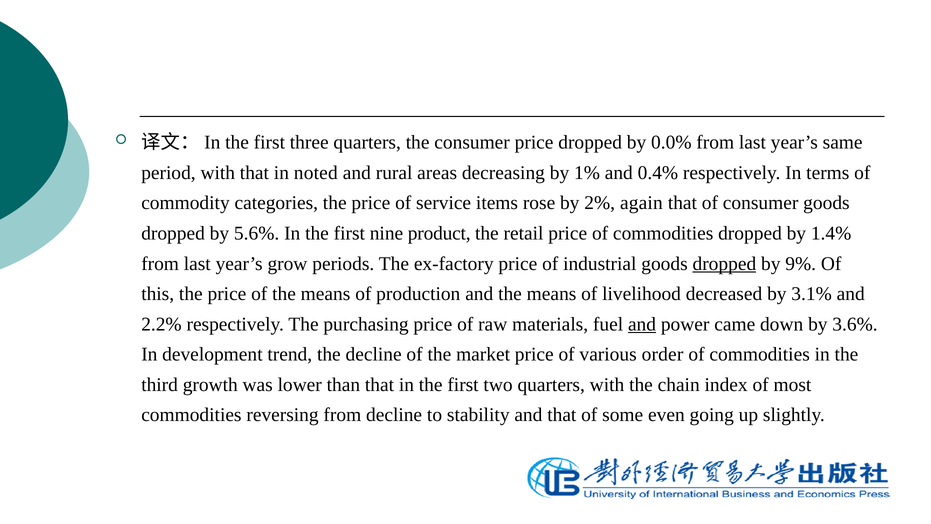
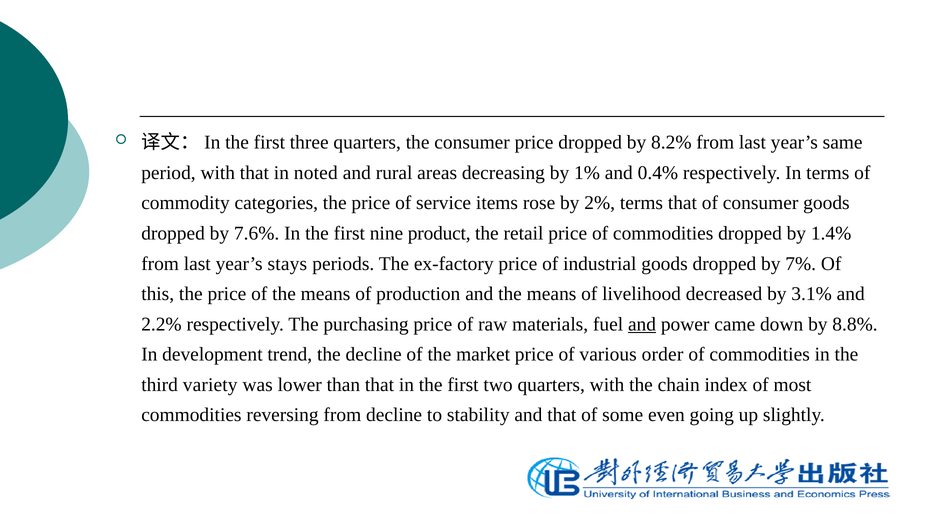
0.0%: 0.0% -> 8.2%
2% again: again -> terms
5.6%: 5.6% -> 7.6%
grow: grow -> stays
dropped at (724, 263) underline: present -> none
9%: 9% -> 7%
3.6%: 3.6% -> 8.8%
growth: growth -> variety
